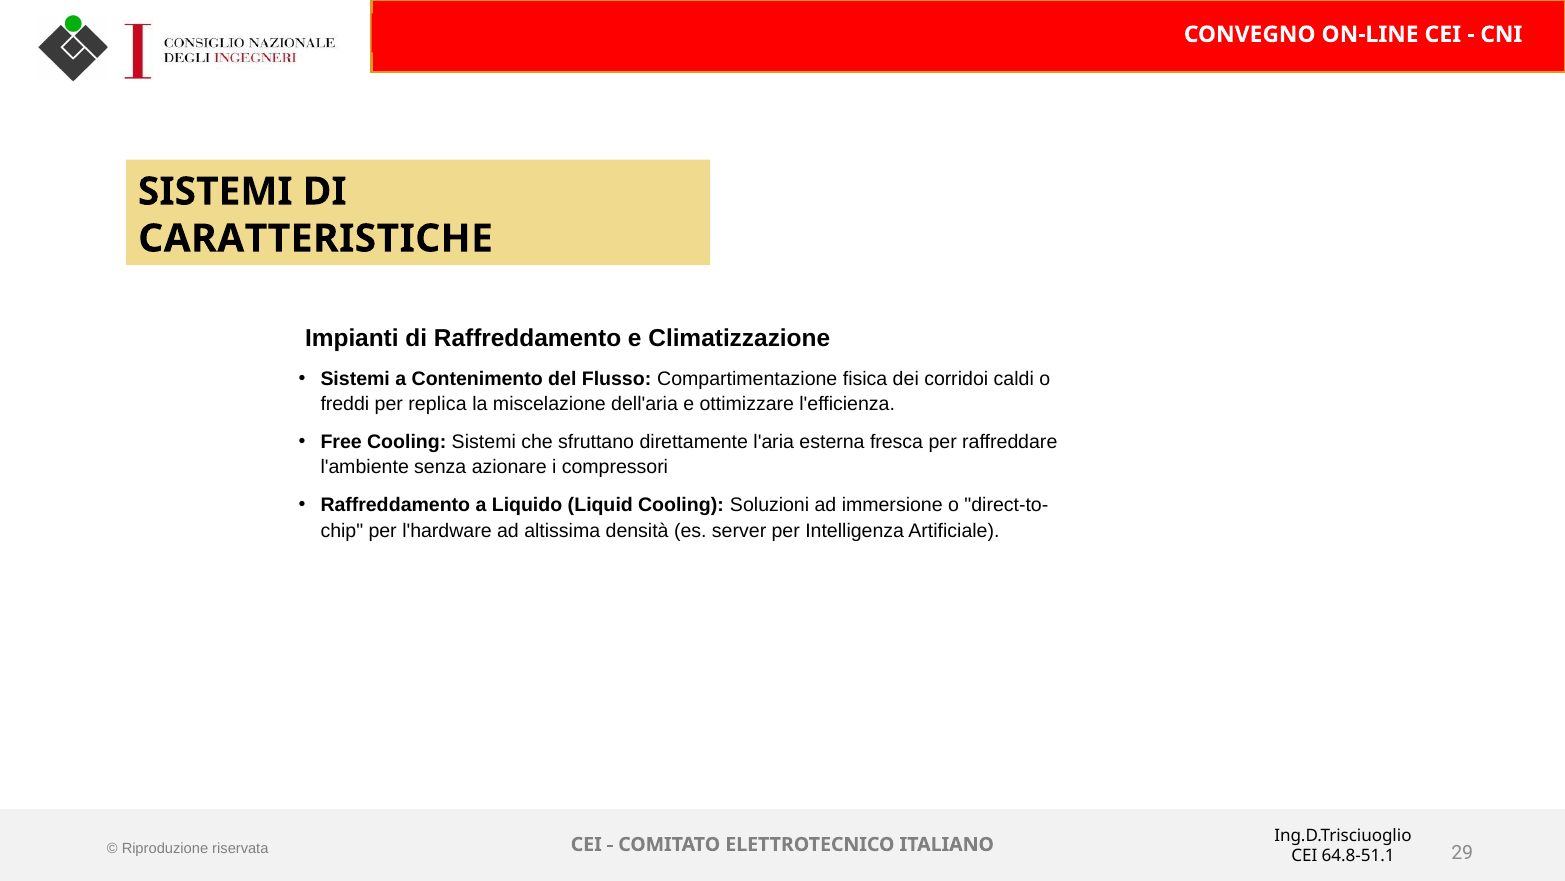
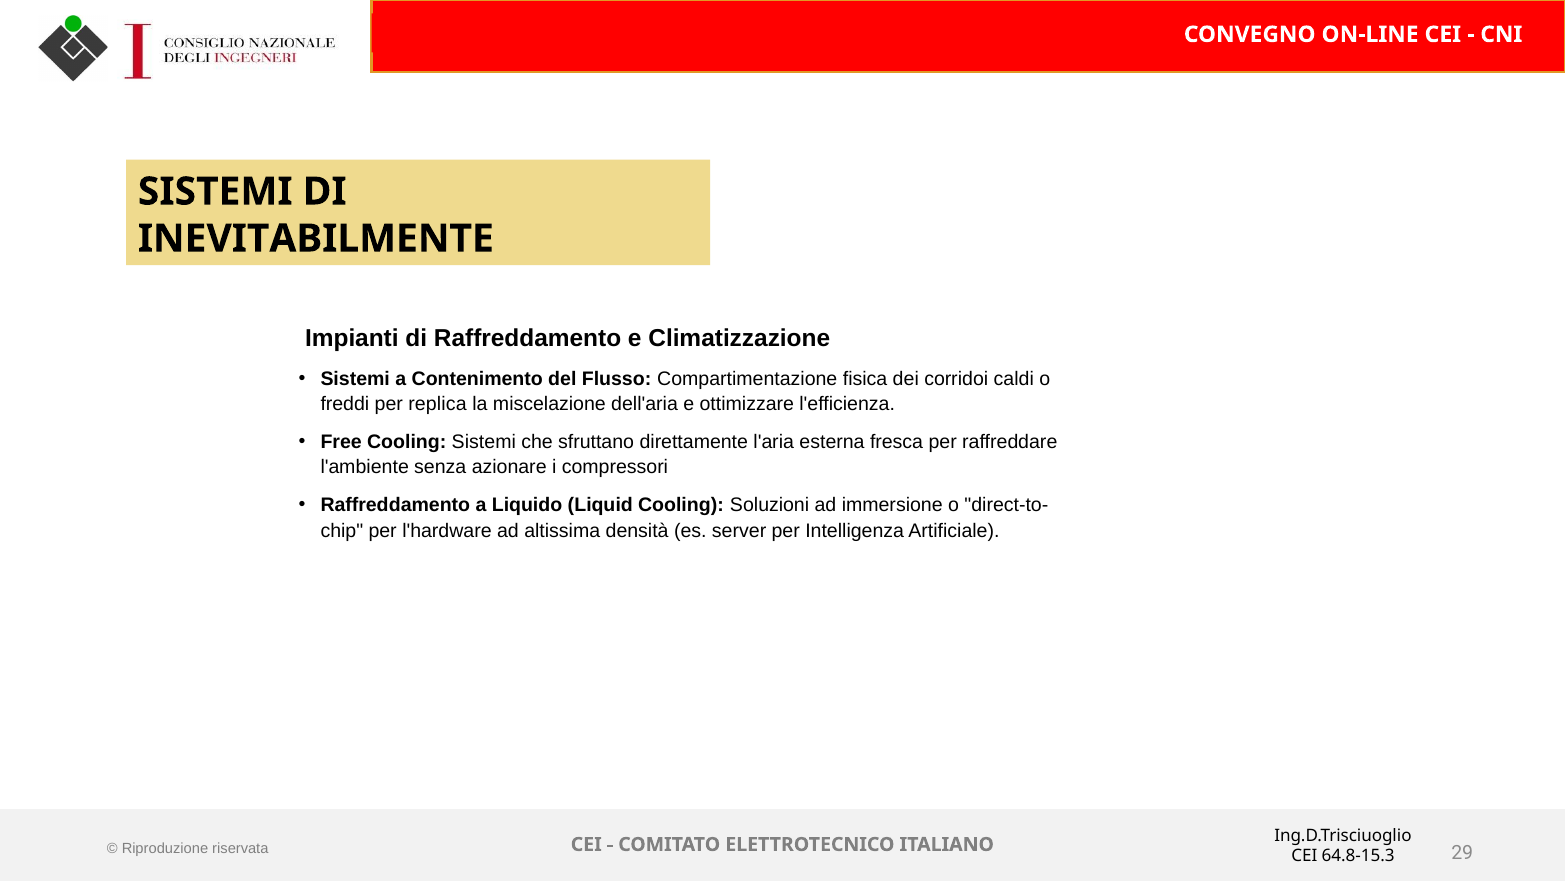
CARATTERISTICHE: CARATTERISTICHE -> INEVITABILMENTE
64.8-51.1: 64.8-51.1 -> 64.8-15.3
